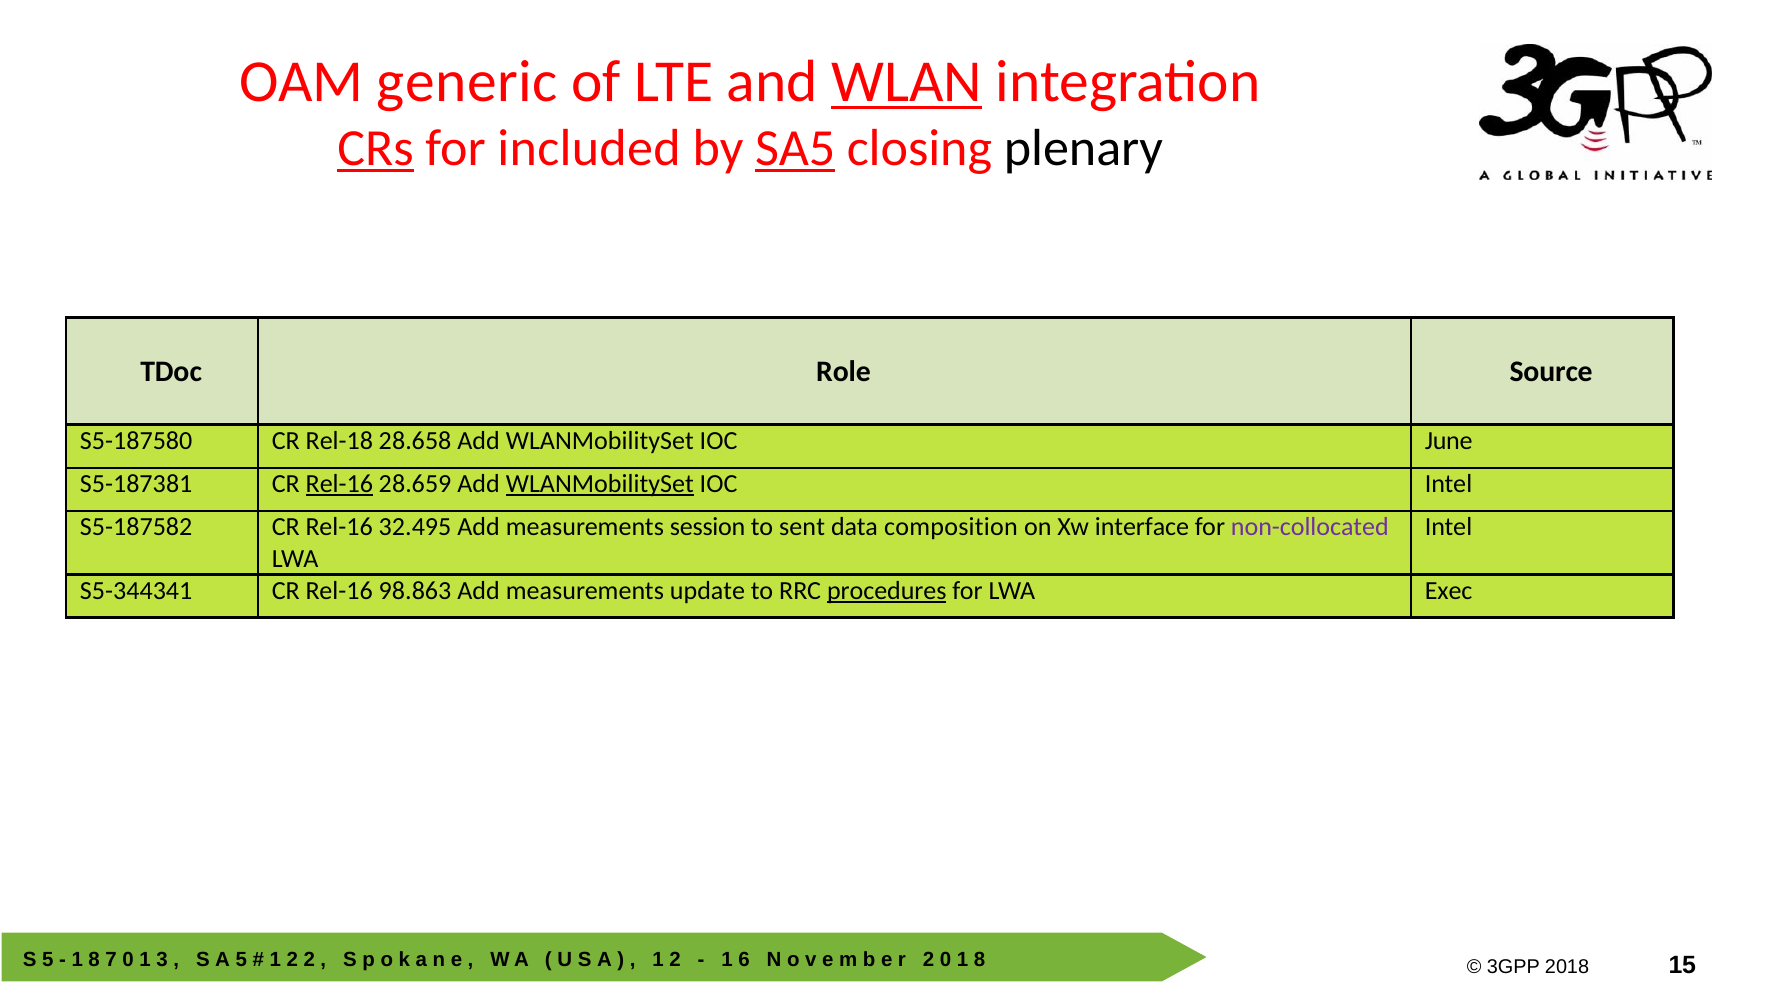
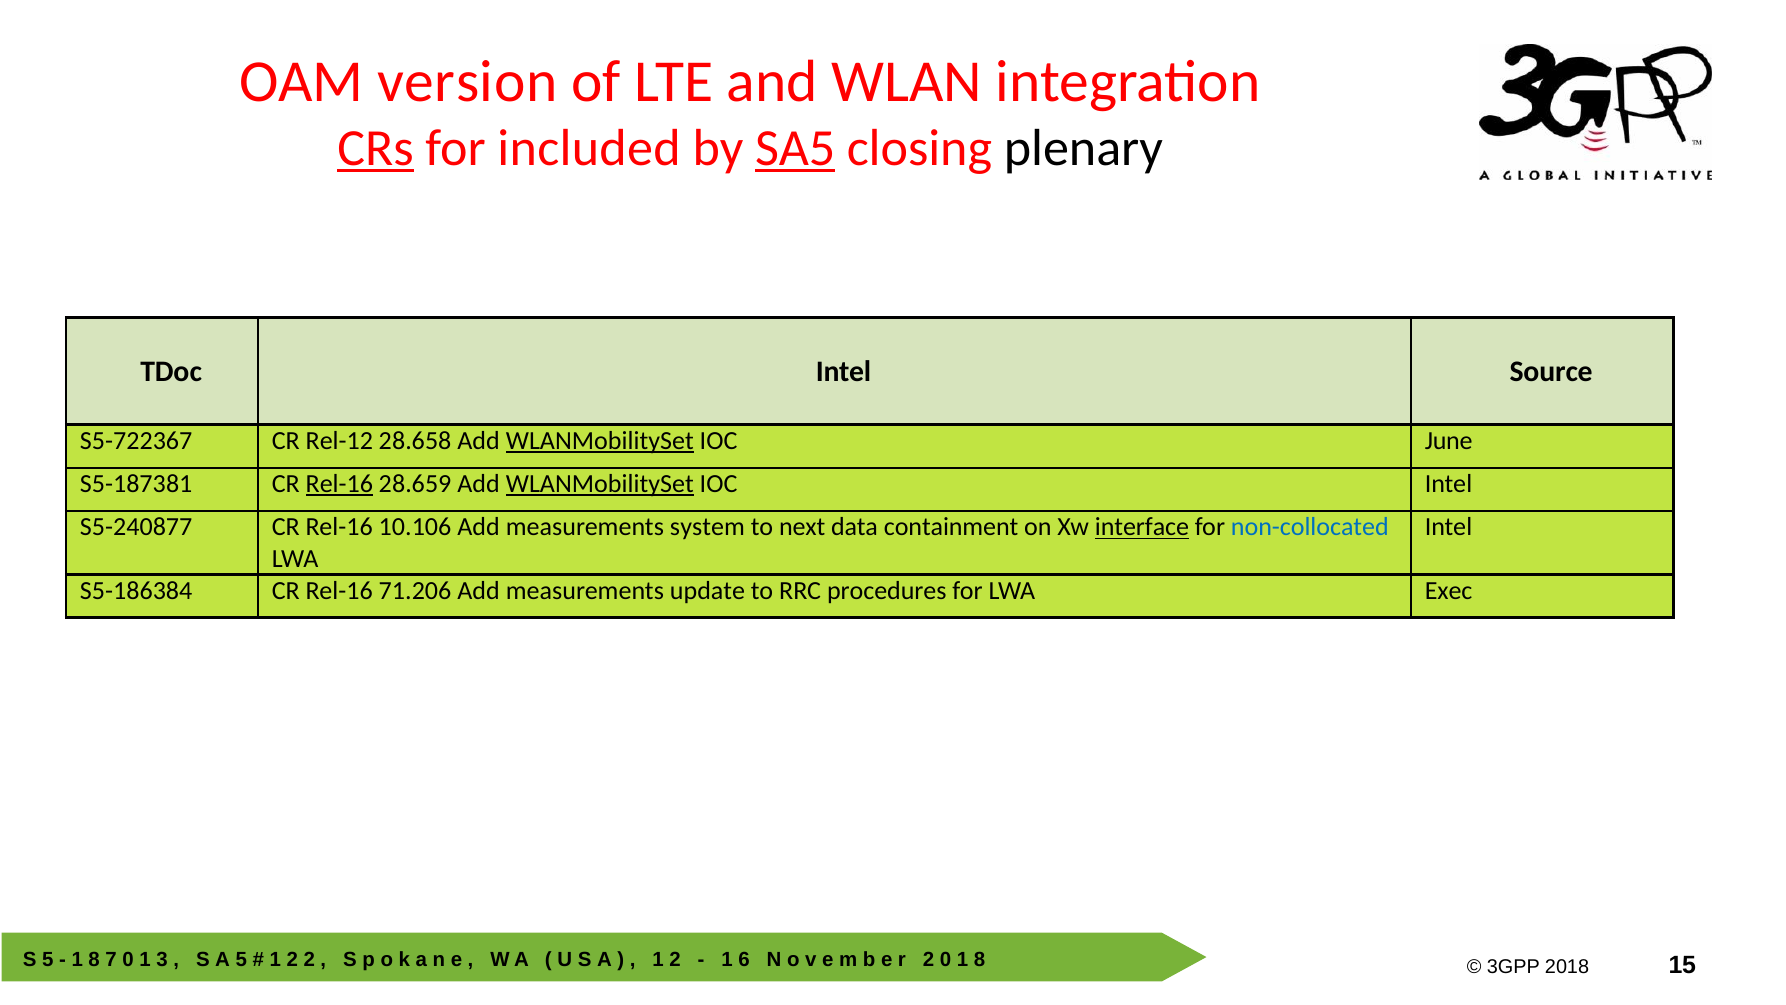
generic: generic -> version
WLAN underline: present -> none
TDoc Role: Role -> Intel
S5-187580: S5-187580 -> S5-722367
Rel-18: Rel-18 -> Rel-12
WLANMobilitySet at (600, 441) underline: none -> present
S5-187582: S5-187582 -> S5-240877
32.495: 32.495 -> 10.106
session: session -> system
sent: sent -> next
composition: composition -> containment
interface underline: none -> present
non-collocated colour: purple -> blue
S5-344341: S5-344341 -> S5-186384
98.863: 98.863 -> 71.206
procedures underline: present -> none
